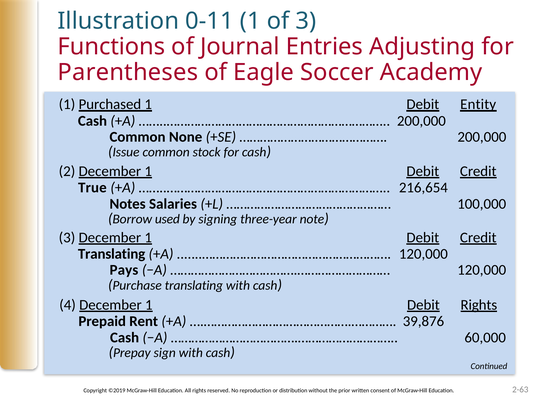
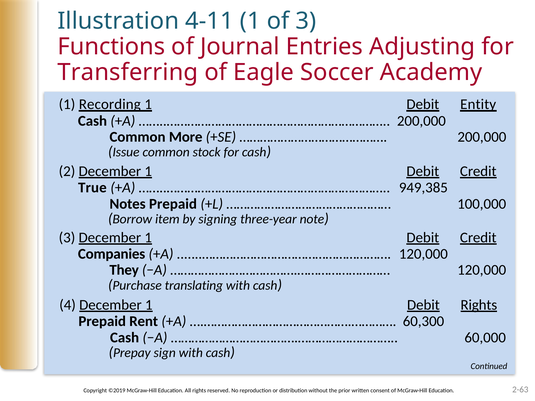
0-11: 0-11 -> 4-11
Parentheses: Parentheses -> Transferring
Purchased: Purchased -> Recording
None: None -> More
216,654: 216,654 -> 949,385
Notes Salaries: Salaries -> Prepaid
used: used -> item
Translating at (112, 254): Translating -> Companies
Pays: Pays -> They
39,876: 39,876 -> 60,300
